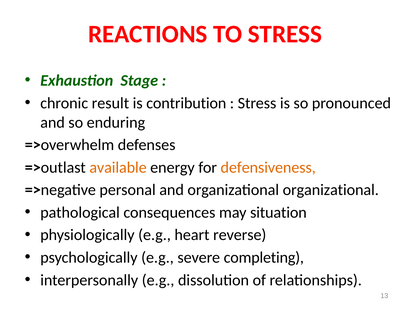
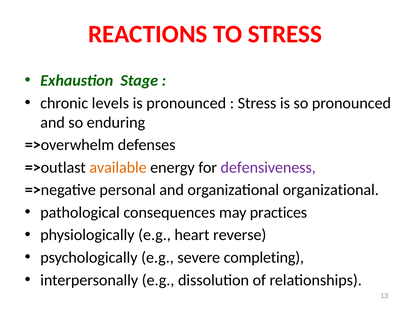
result: result -> levels
is contribution: contribution -> pronounced
defensiveness colour: orange -> purple
situation: situation -> practices
